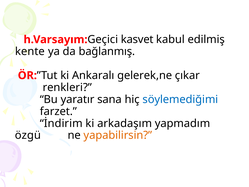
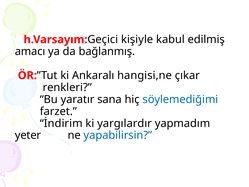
kasvet: kasvet -> kişiyle
kente: kente -> amacı
gelerek,ne: gelerek,ne -> hangisi,ne
arkadaşım: arkadaşım -> yargılardır
özgü: özgü -> yeter
yapabilirsin colour: orange -> blue
